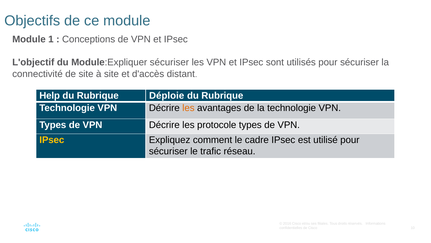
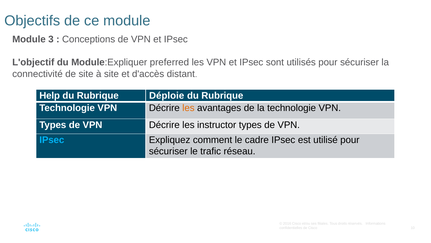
1: 1 -> 3
Module:Expliquer sécuriser: sécuriser -> preferred
protocole: protocole -> instructor
IPsec at (52, 140) colour: yellow -> light blue
